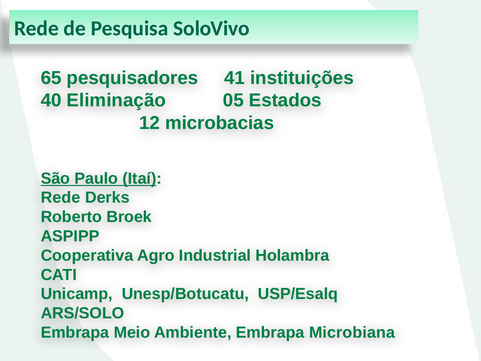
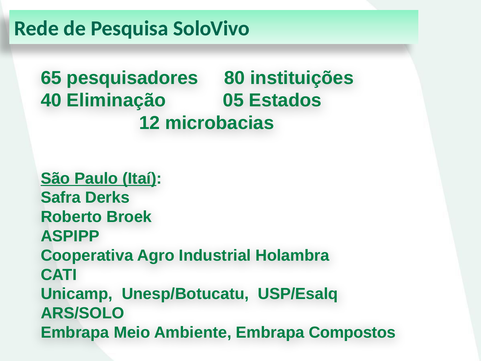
41: 41 -> 80
Rede at (61, 198): Rede -> Safra
Microbiana: Microbiana -> Compostos
